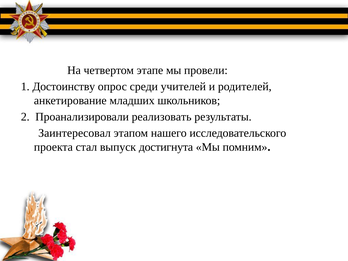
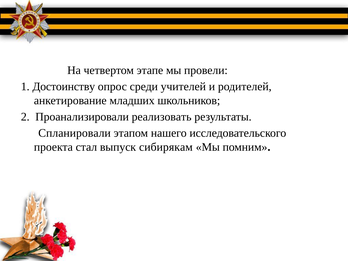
Заинтересовал: Заинтересовал -> Спланировали
достигнута: достигнута -> сибирякам
